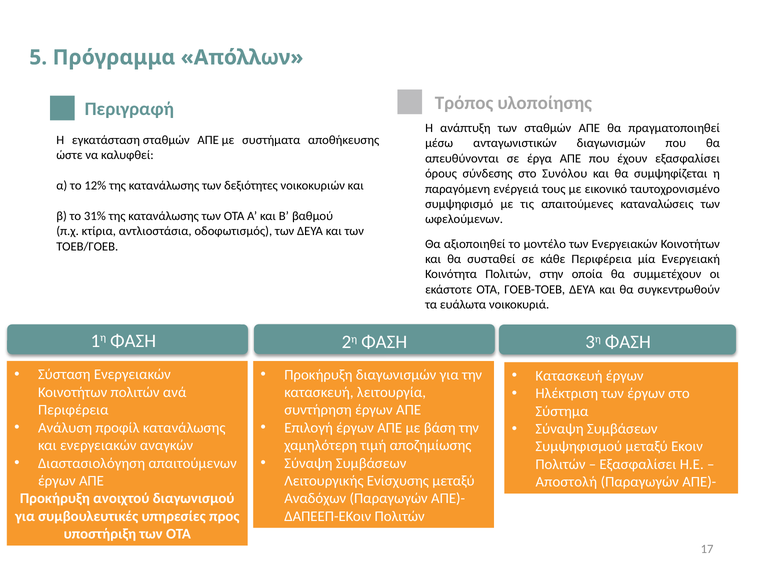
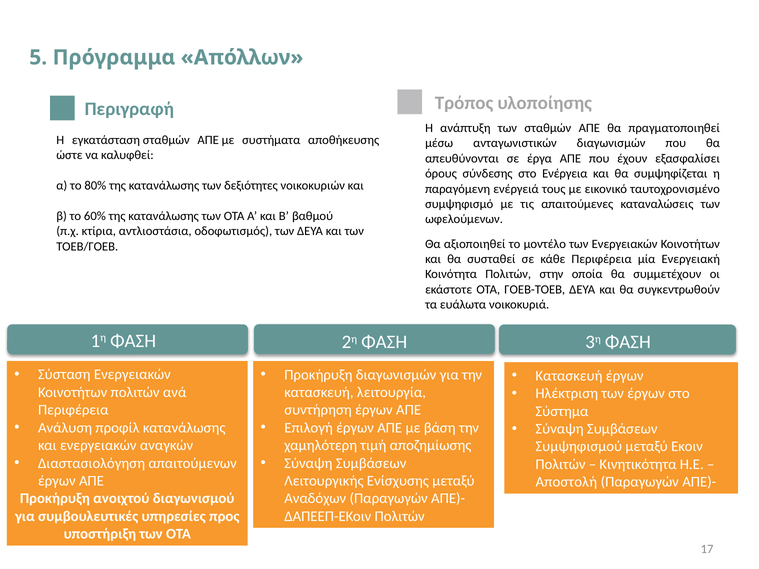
Συνόλου: Συνόλου -> Ενέργεια
12%: 12% -> 80%
31%: 31% -> 60%
Εξασφαλίσει at (638, 465): Εξασφαλίσει -> Κινητικότητα
